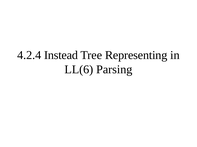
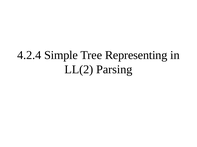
Instead: Instead -> Simple
LL(6: LL(6 -> LL(2
